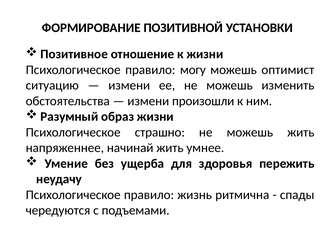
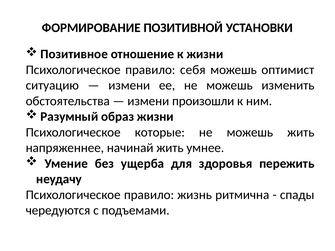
могу: могу -> себя
страшно: страшно -> которые
